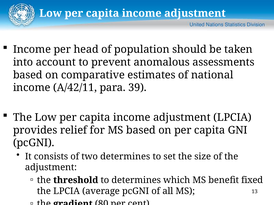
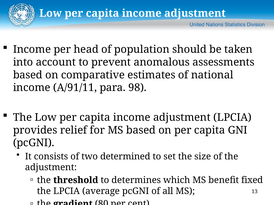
A/42/11: A/42/11 -> A/91/11
39: 39 -> 98
two determines: determines -> determined
